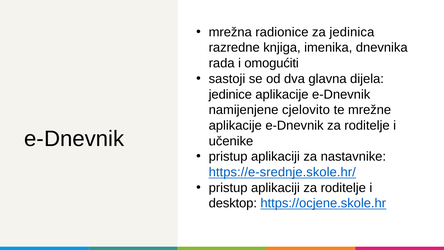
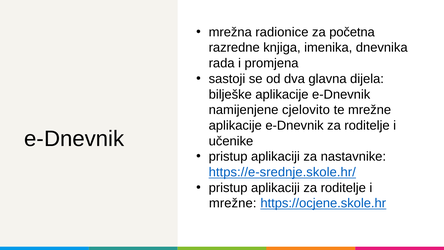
jedinica: jedinica -> početna
omogućiti: omogućiti -> promjena
jedinice: jedinice -> bilješke
desktop at (233, 203): desktop -> mrežne
